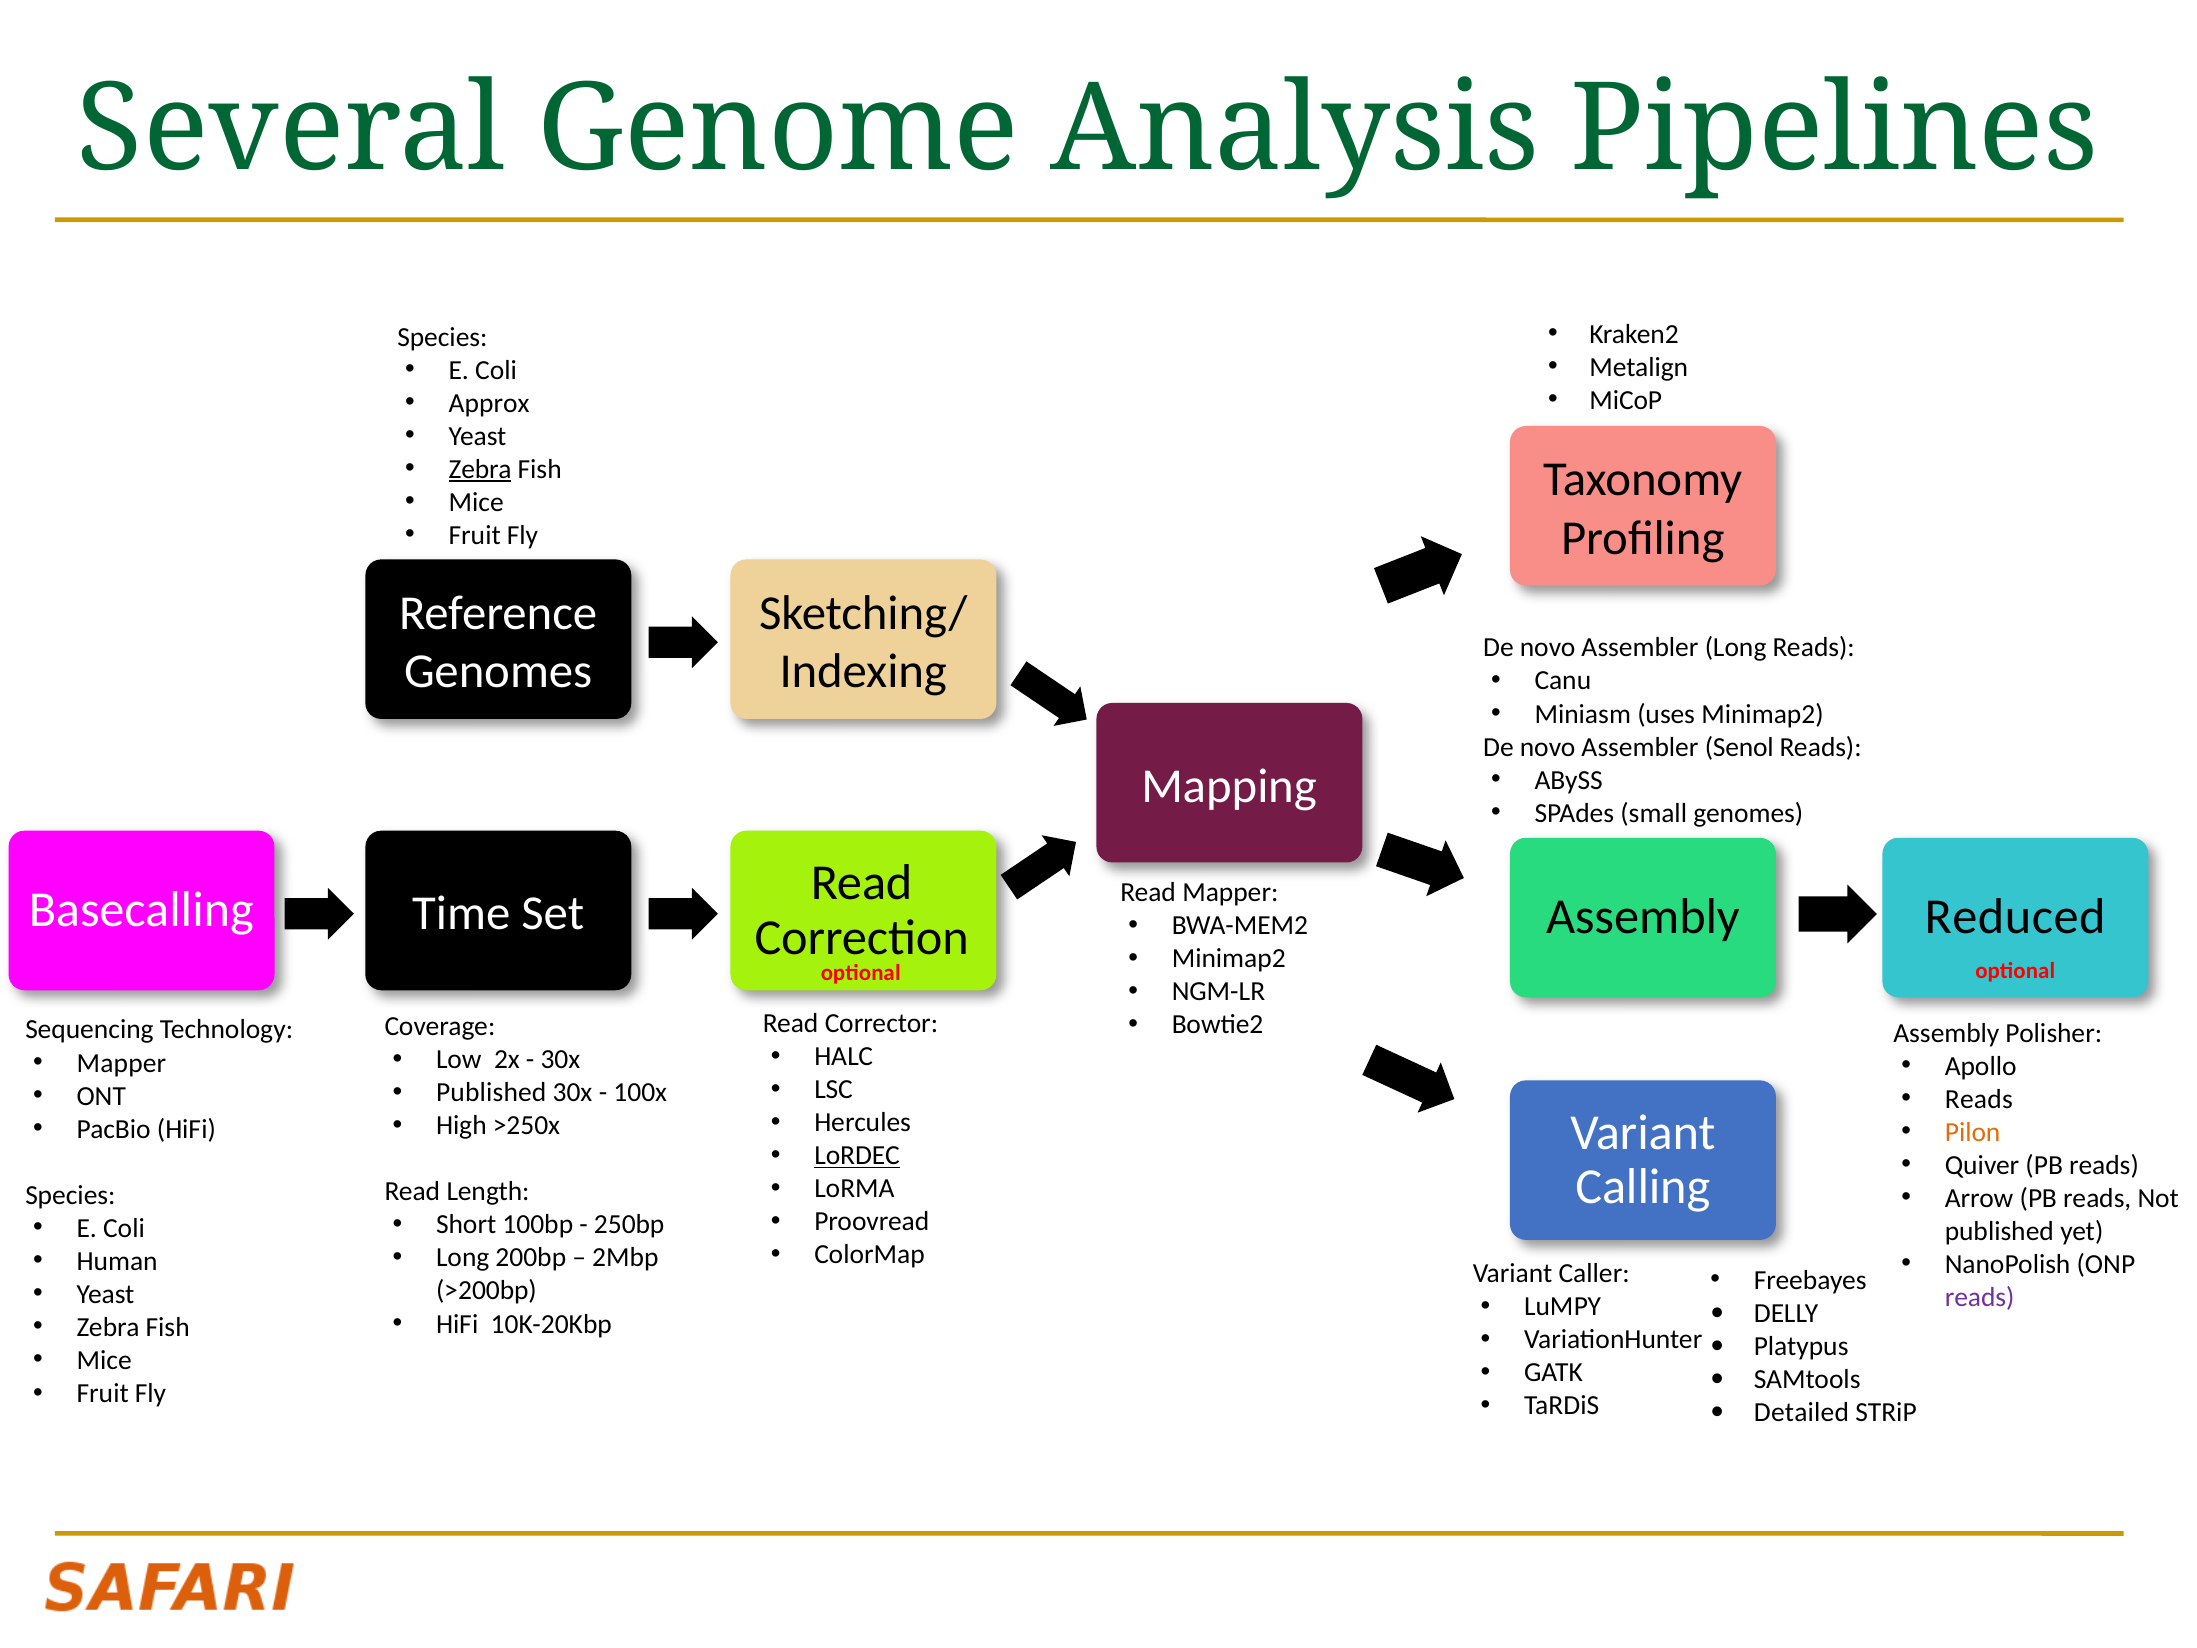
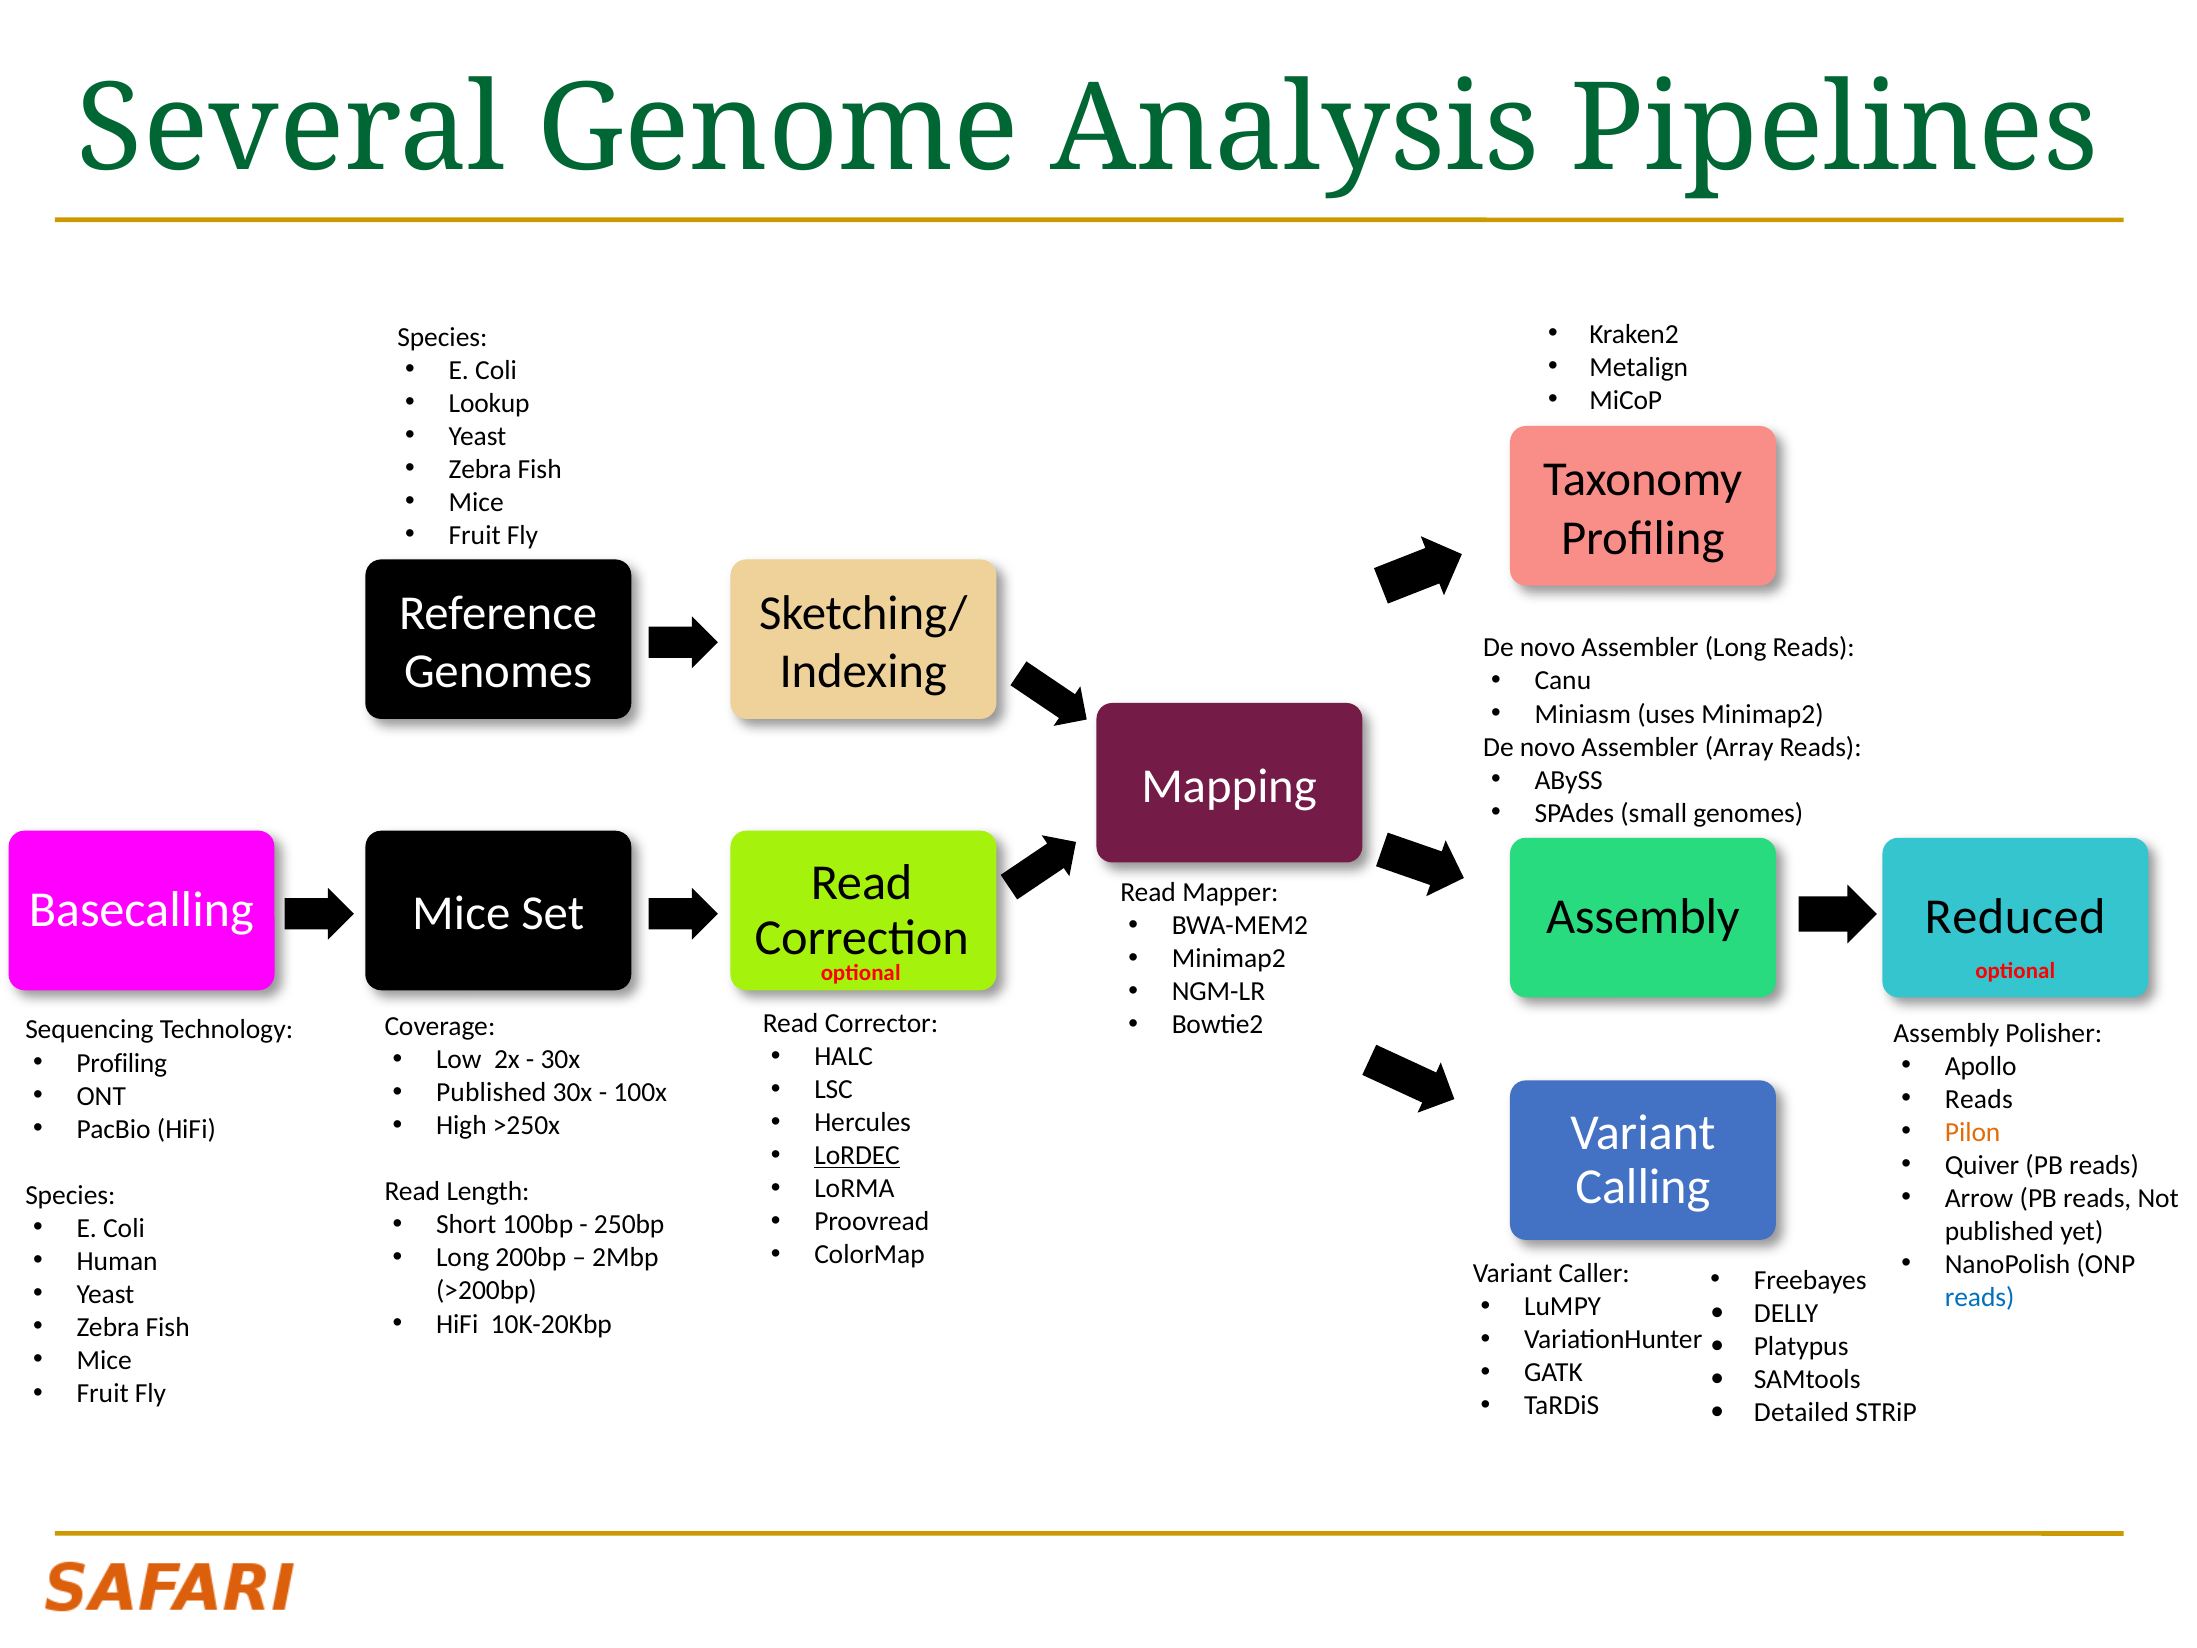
Approx: Approx -> Lookup
Zebra at (480, 469) underline: present -> none
Senol: Senol -> Array
Time at (461, 914): Time -> Mice
Mapper at (122, 1063): Mapper -> Profiling
reads at (1980, 1297) colour: purple -> blue
